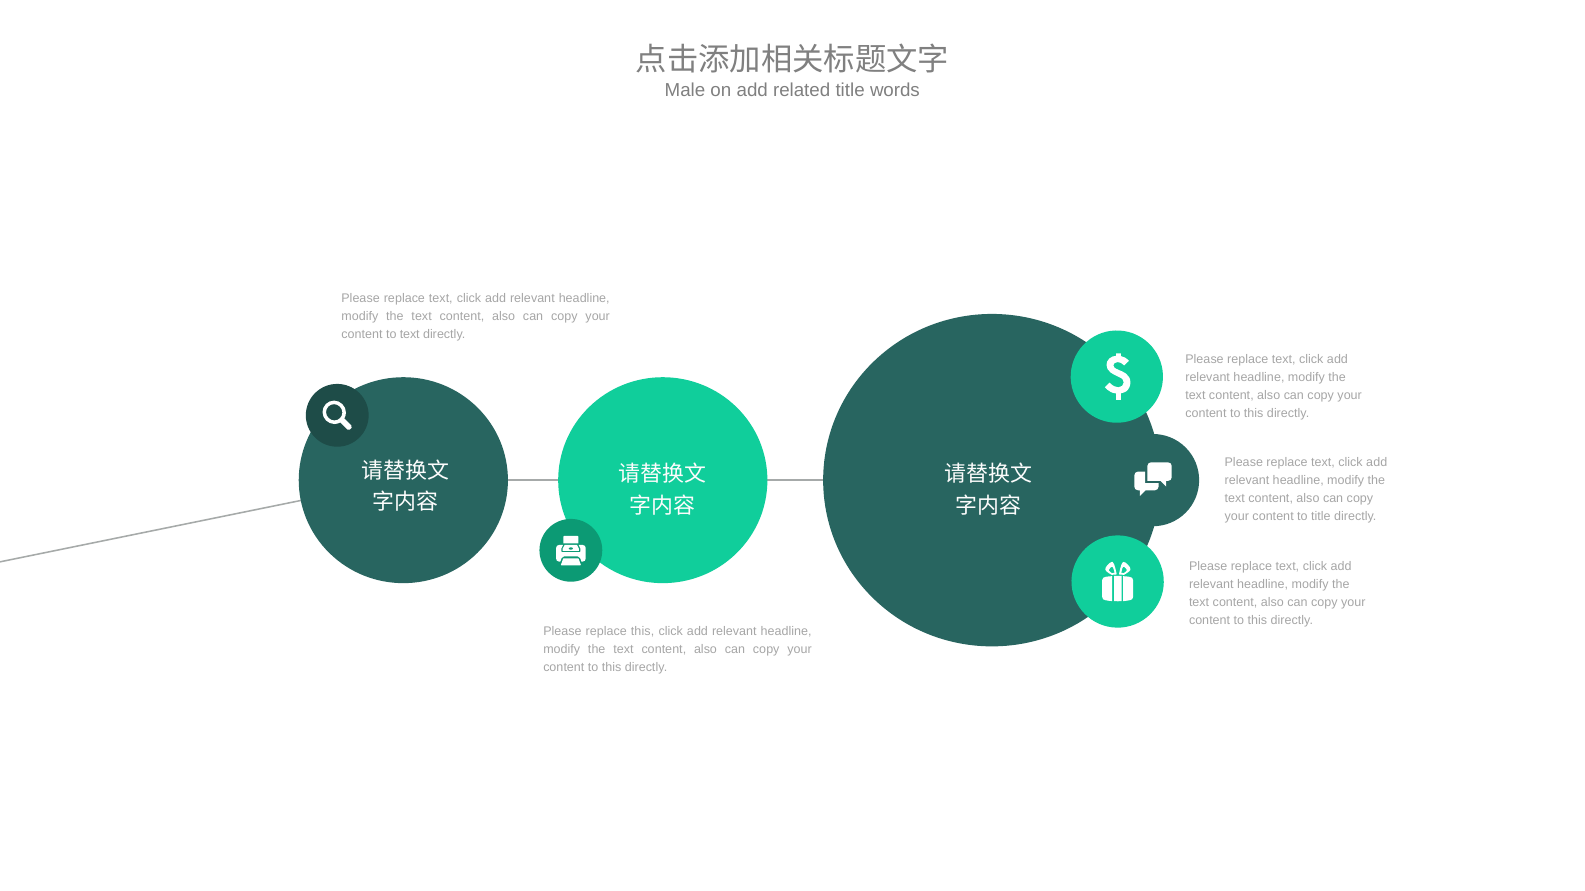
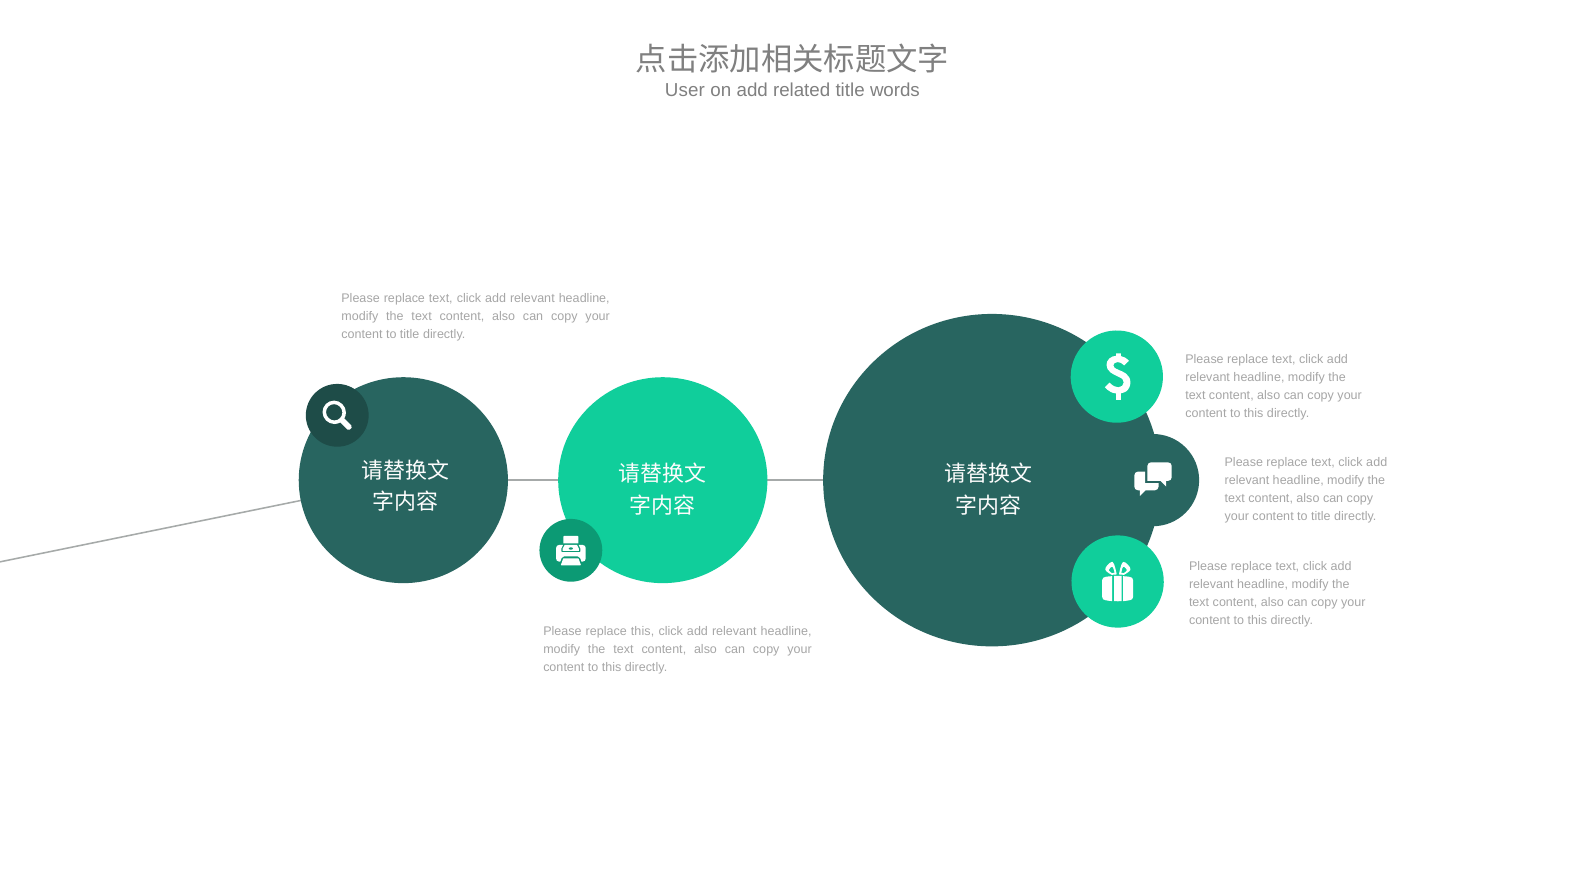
Male: Male -> User
text at (410, 335): text -> title
